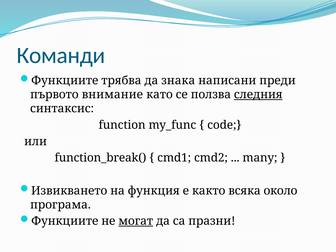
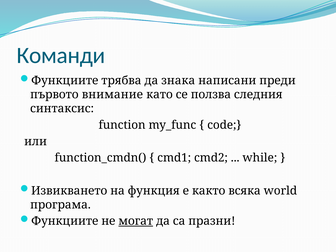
следния underline: present -> none
function_break(: function_break( -> function_cmdn(
many: many -> while
около: около -> world
